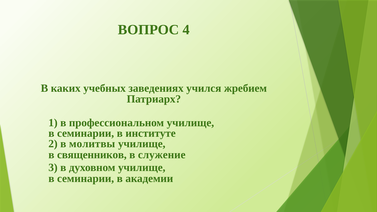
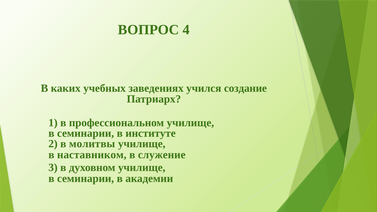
жребием: жребием -> создание
священников: священников -> наставником
